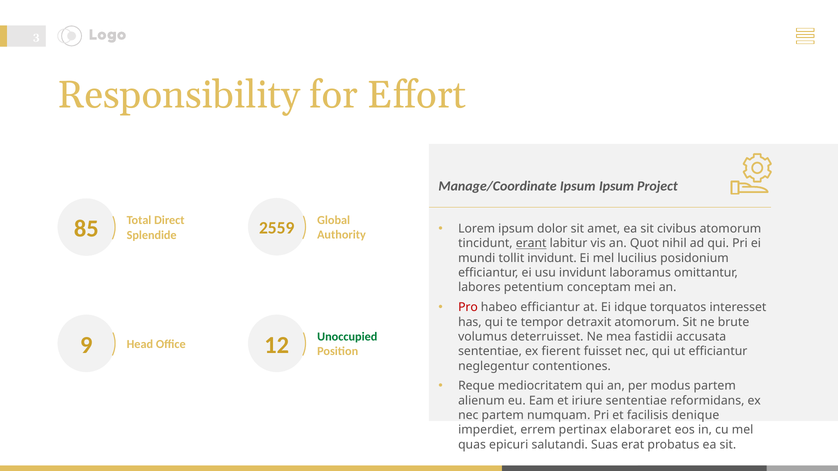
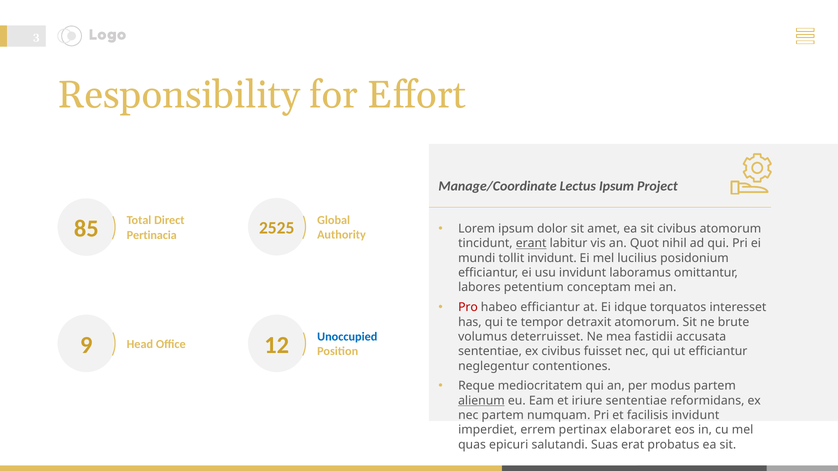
Manage/Coordinate Ipsum: Ipsum -> Lectus
2559: 2559 -> 2525
Splendide: Splendide -> Pertinacia
Unoccupied colour: green -> blue
ex fierent: fierent -> civibus
alienum underline: none -> present
facilisis denique: denique -> invidunt
